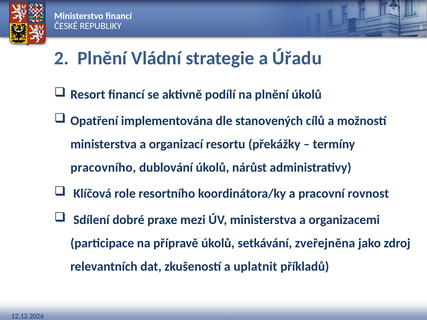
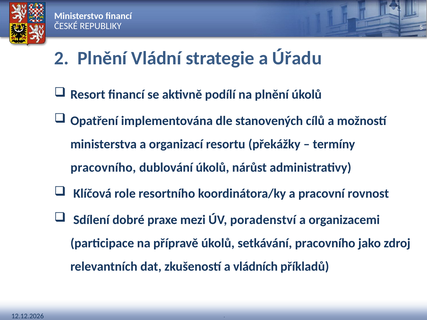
ÚV ministerstva: ministerstva -> poradenství
setkávání zveřejněna: zveřejněna -> pracovního
uplatnit: uplatnit -> vládních
